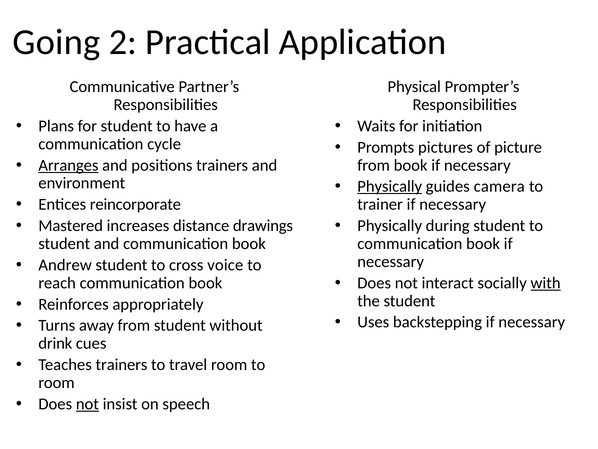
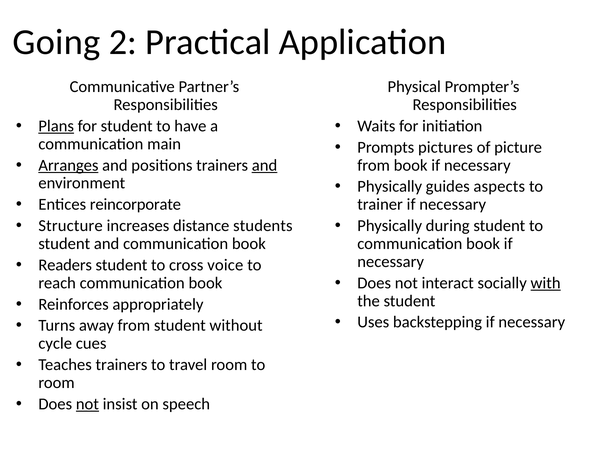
Plans underline: none -> present
cycle: cycle -> main
and at (265, 165) underline: none -> present
Physically at (390, 186) underline: present -> none
camera: camera -> aspects
Mastered: Mastered -> Structure
drawings: drawings -> students
Andrew: Andrew -> Readers
drink: drink -> cycle
